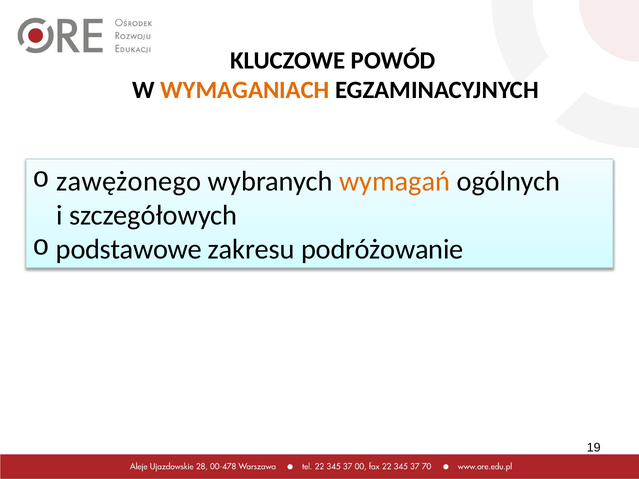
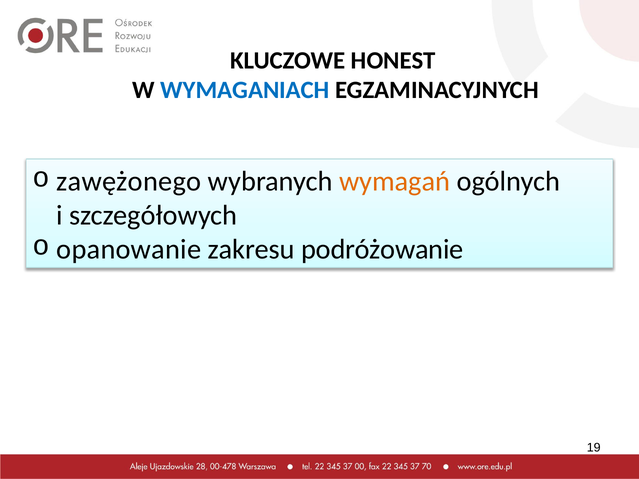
POWÓD: POWÓD -> HONEST
WYMAGANIACH colour: orange -> blue
podstawowe: podstawowe -> opanowanie
